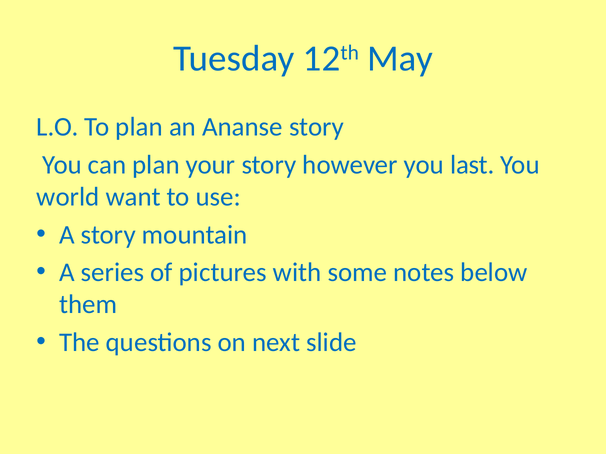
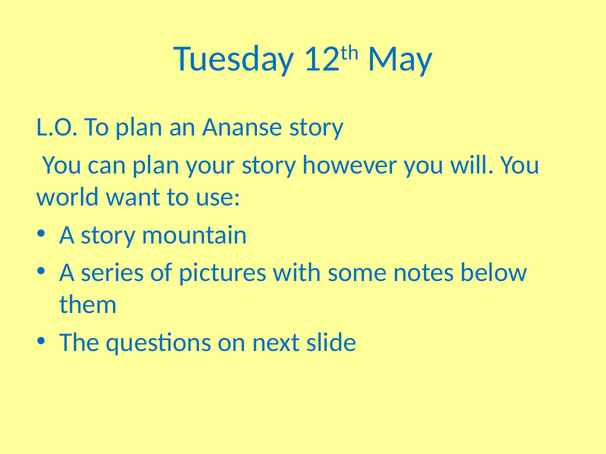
last: last -> will
